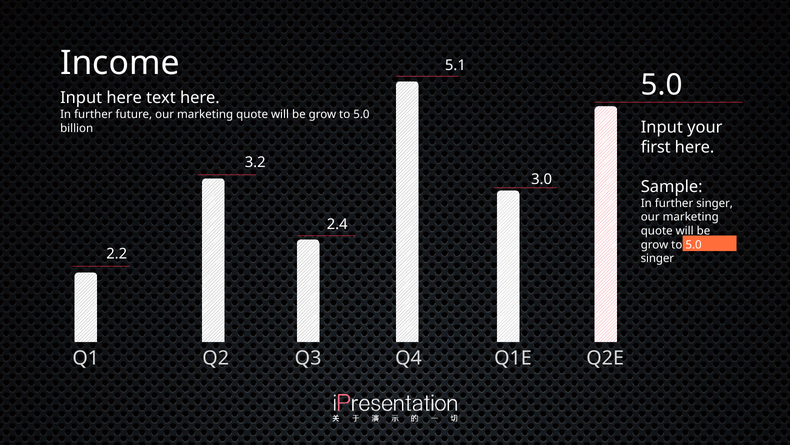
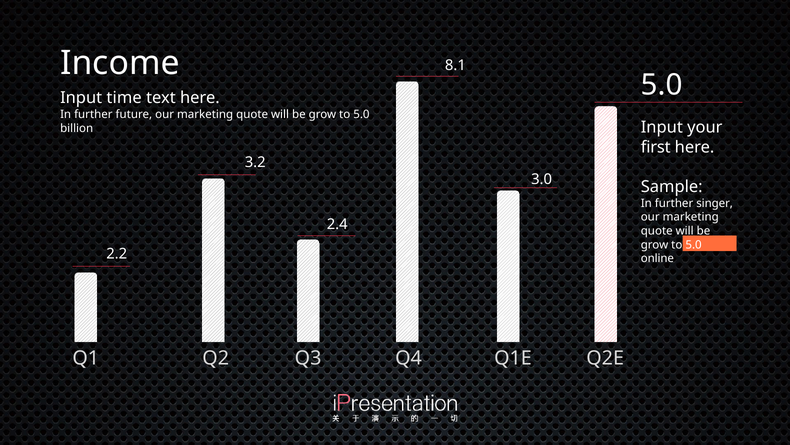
5.1: 5.1 -> 8.1
Input here: here -> time
singer at (657, 258): singer -> online
